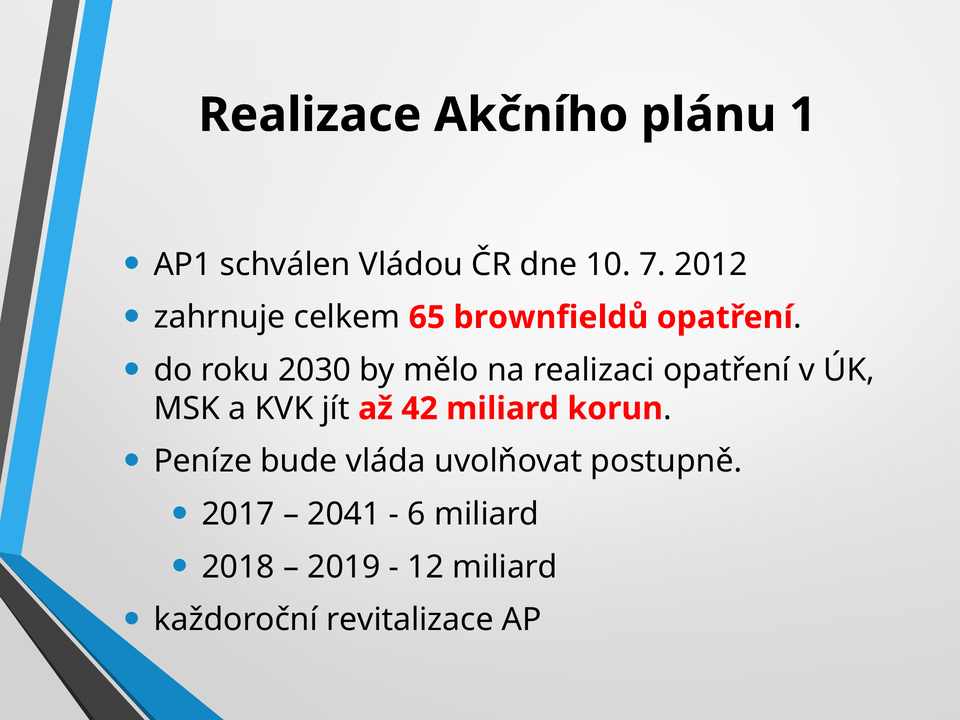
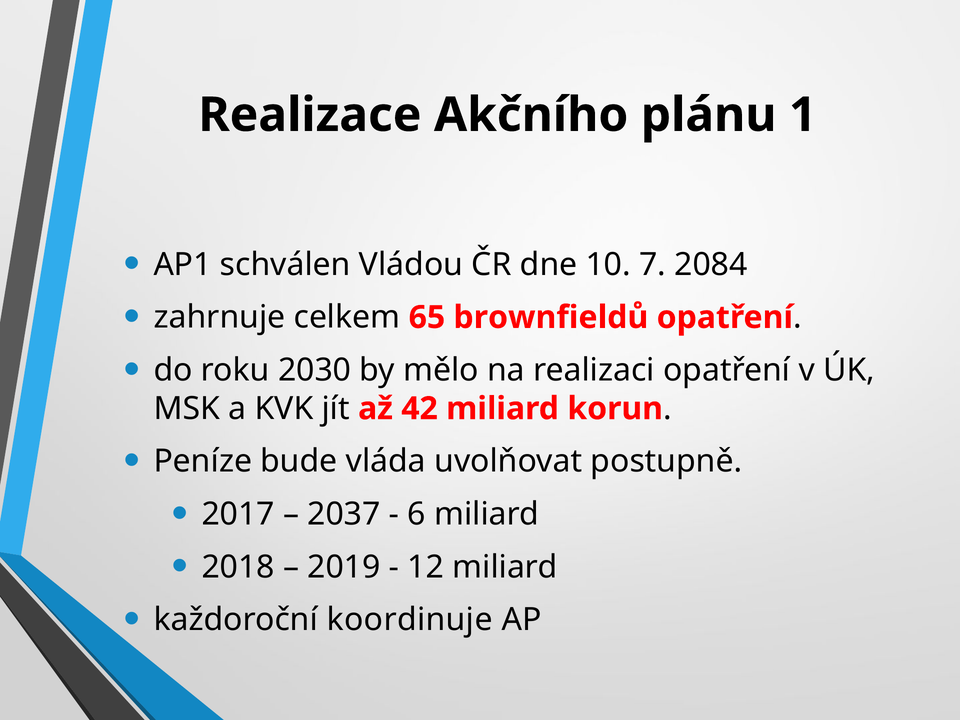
2012: 2012 -> 2084
2041: 2041 -> 2037
revitalizace: revitalizace -> koordinuje
